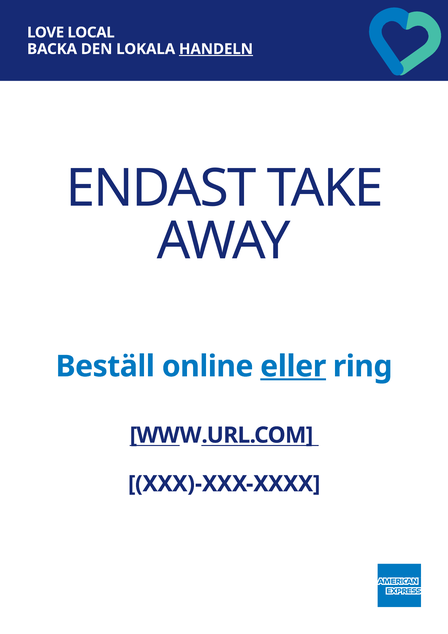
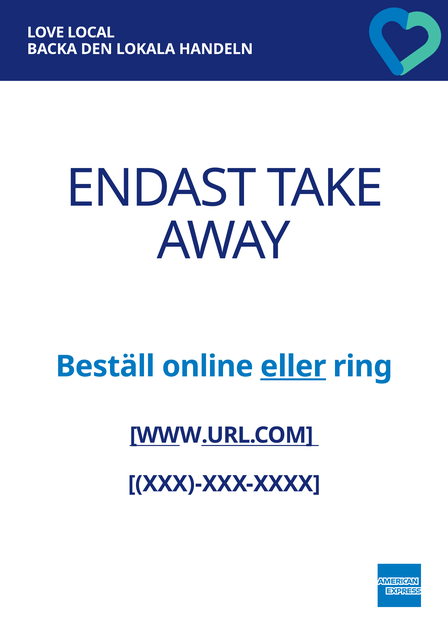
HANDELN underline: present -> none
